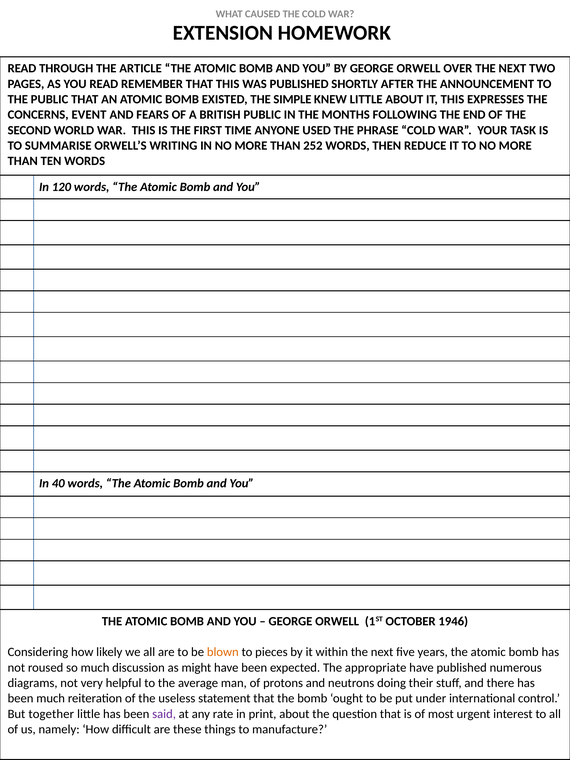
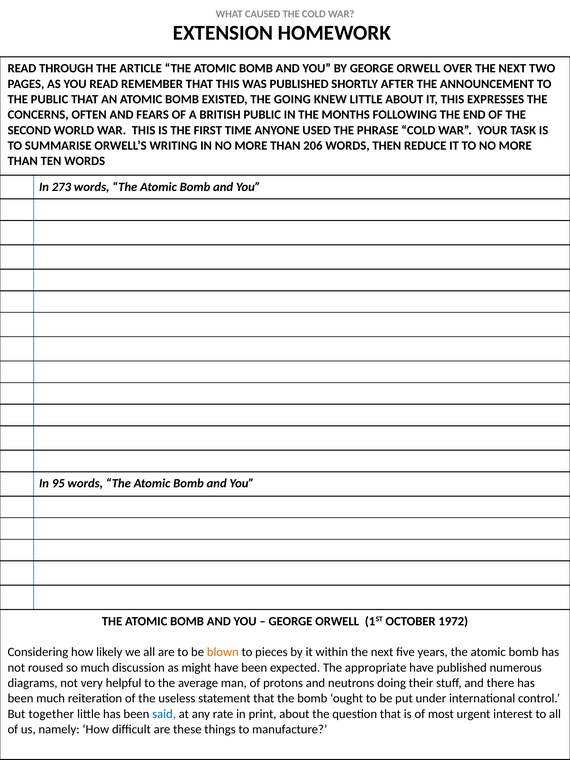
SIMPLE: SIMPLE -> GOING
EVENT: EVENT -> OFTEN
252: 252 -> 206
120: 120 -> 273
40: 40 -> 95
1946: 1946 -> 1972
said colour: purple -> blue
